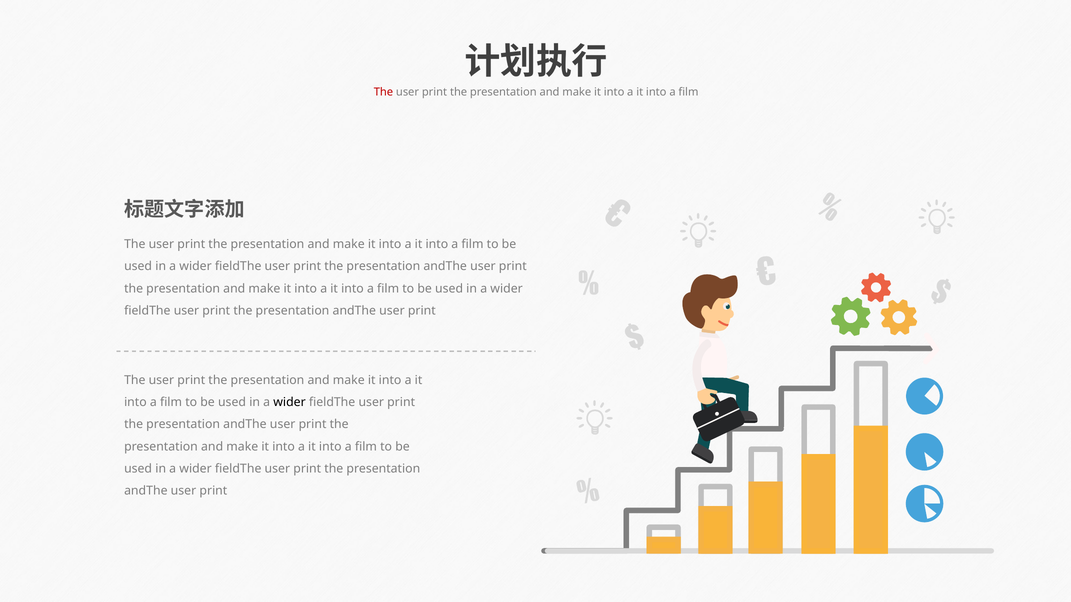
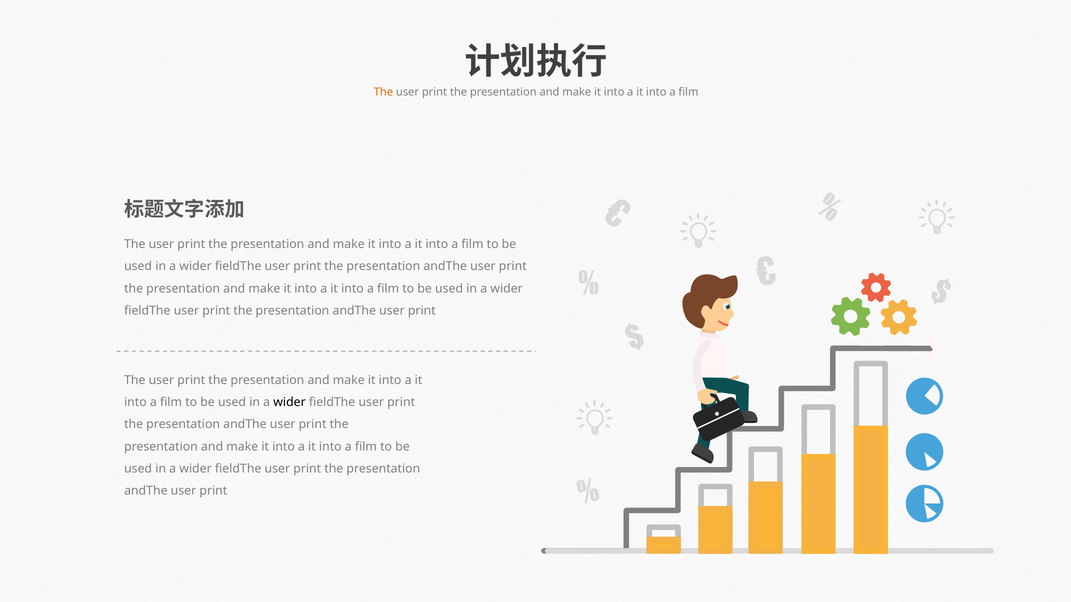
The at (383, 92) colour: red -> orange
